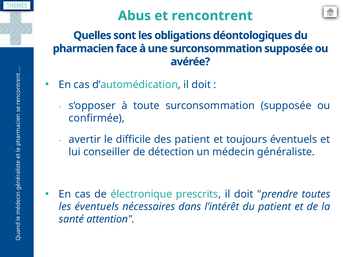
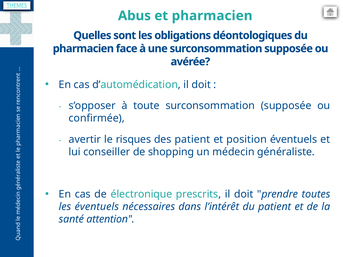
et rencontrent: rencontrent -> pharmacien
difficile: difficile -> risques
toujours: toujours -> position
détection: détection -> shopping
